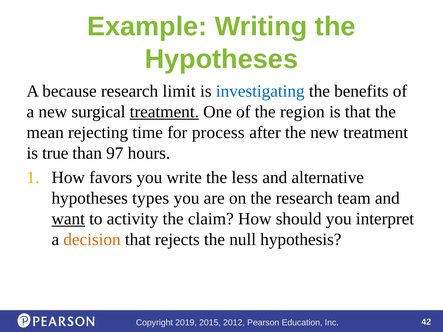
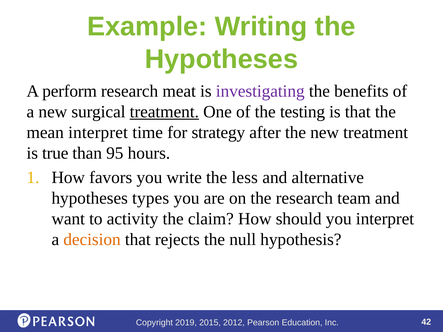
because: because -> perform
limit: limit -> meat
investigating colour: blue -> purple
region: region -> testing
mean rejecting: rejecting -> interpret
process: process -> strategy
97: 97 -> 95
want underline: present -> none
